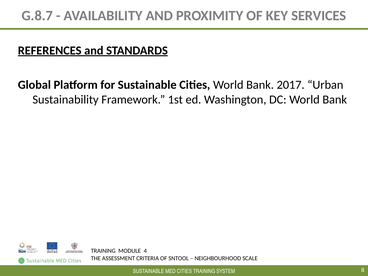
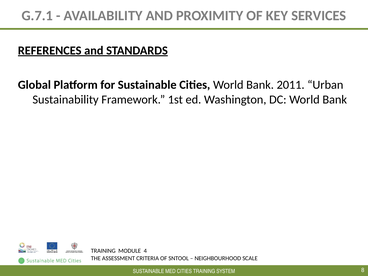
G.8.7: G.8.7 -> G.7.1
2017: 2017 -> 2011
